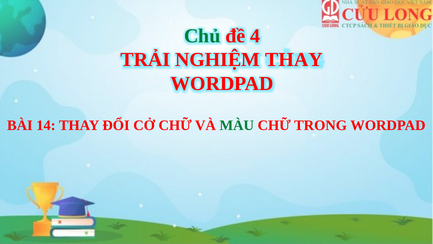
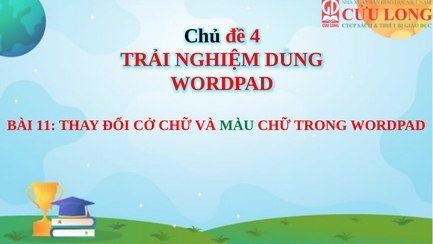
Chủ colour: green -> black
NGHIỆM THAY: THAY -> DUNG
14: 14 -> 11
